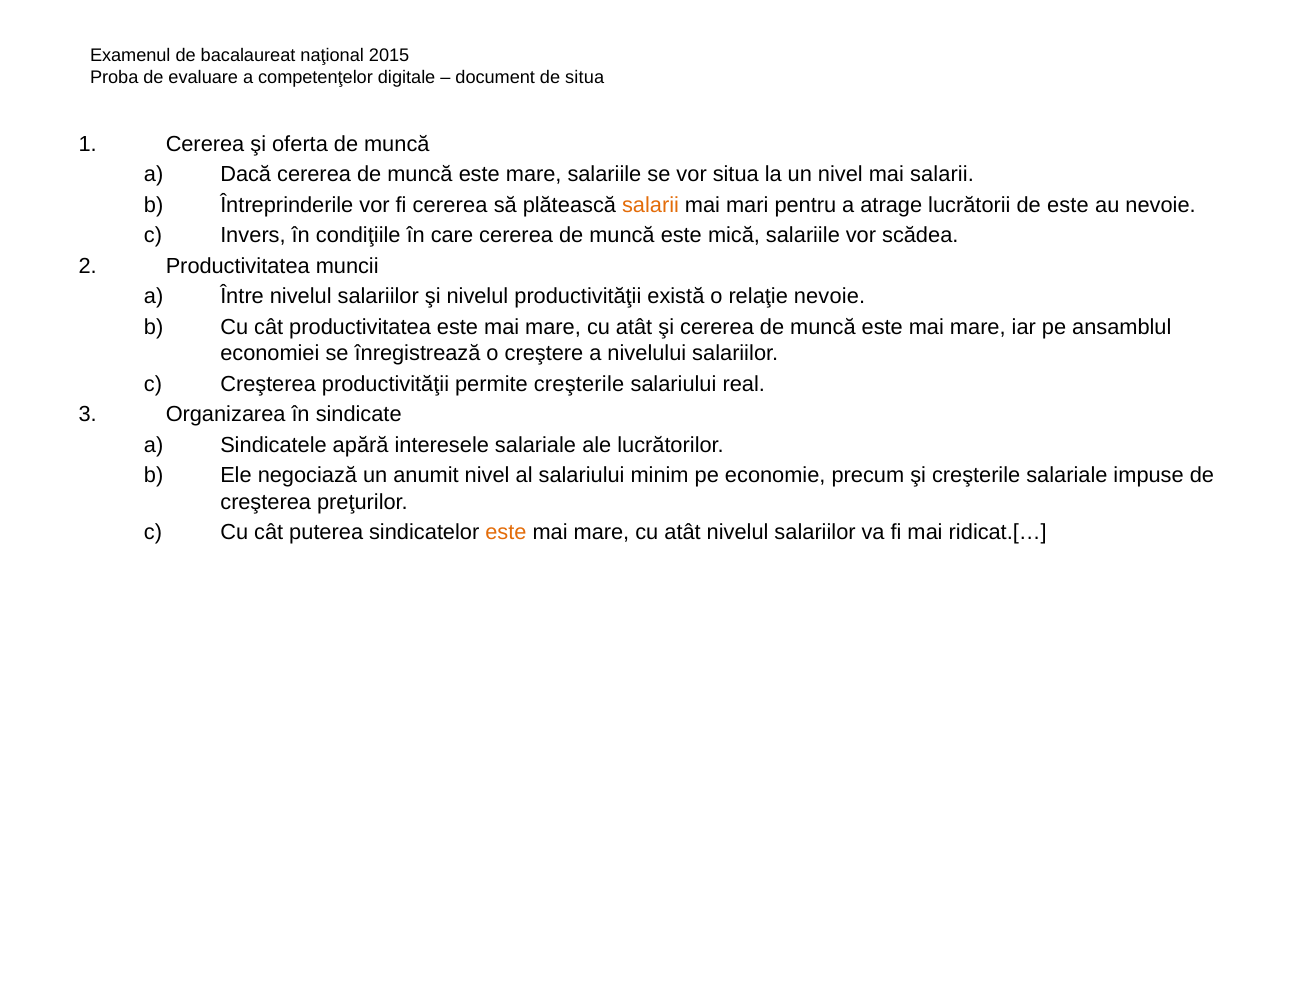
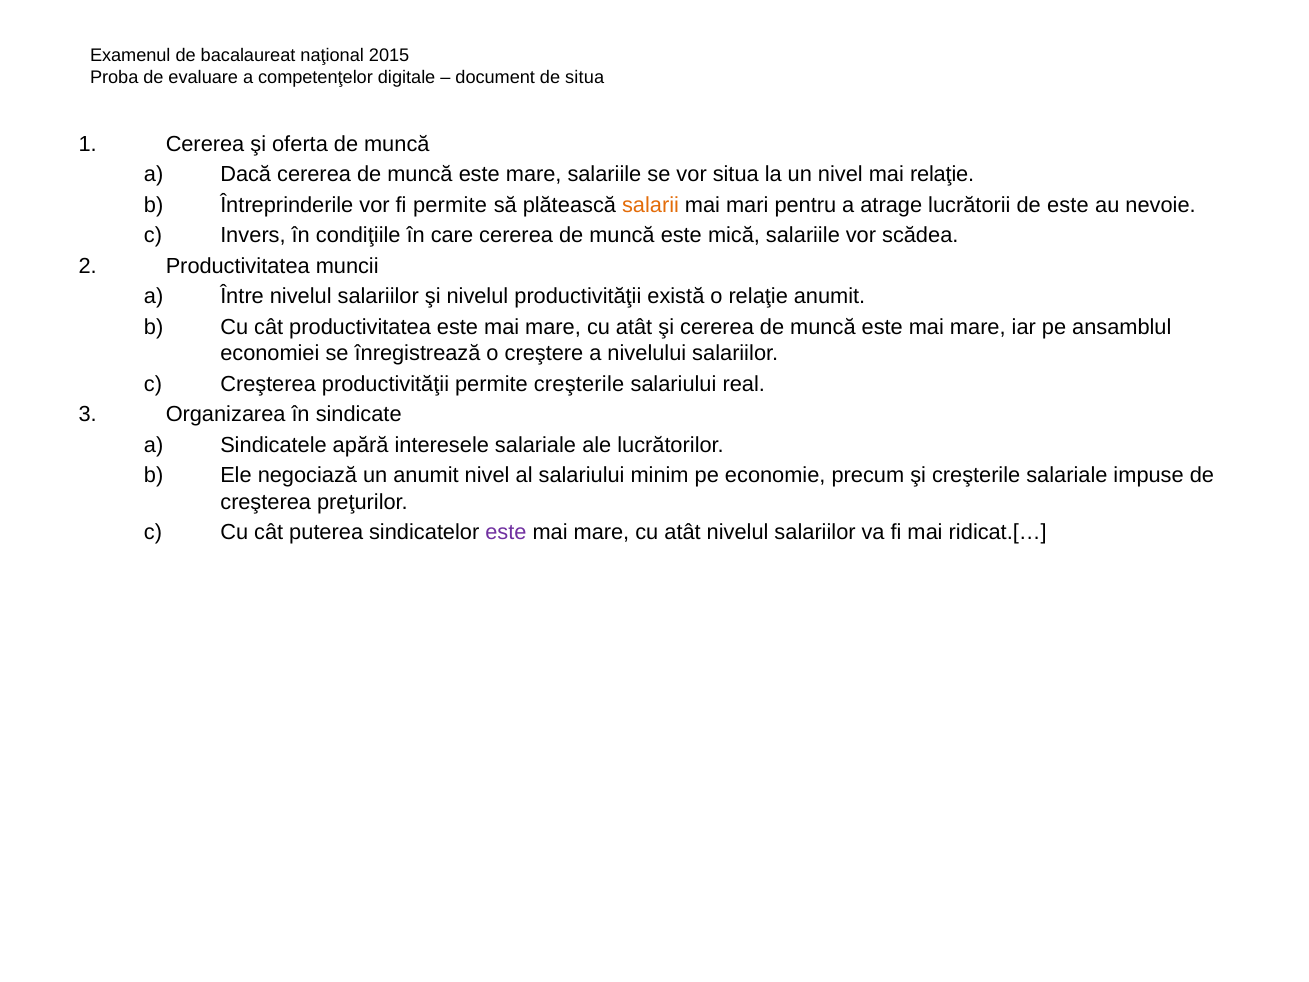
mai salarii: salarii -> relaţie
fi cererea: cererea -> permite
relaţie nevoie: nevoie -> anumit
este at (506, 532) colour: orange -> purple
